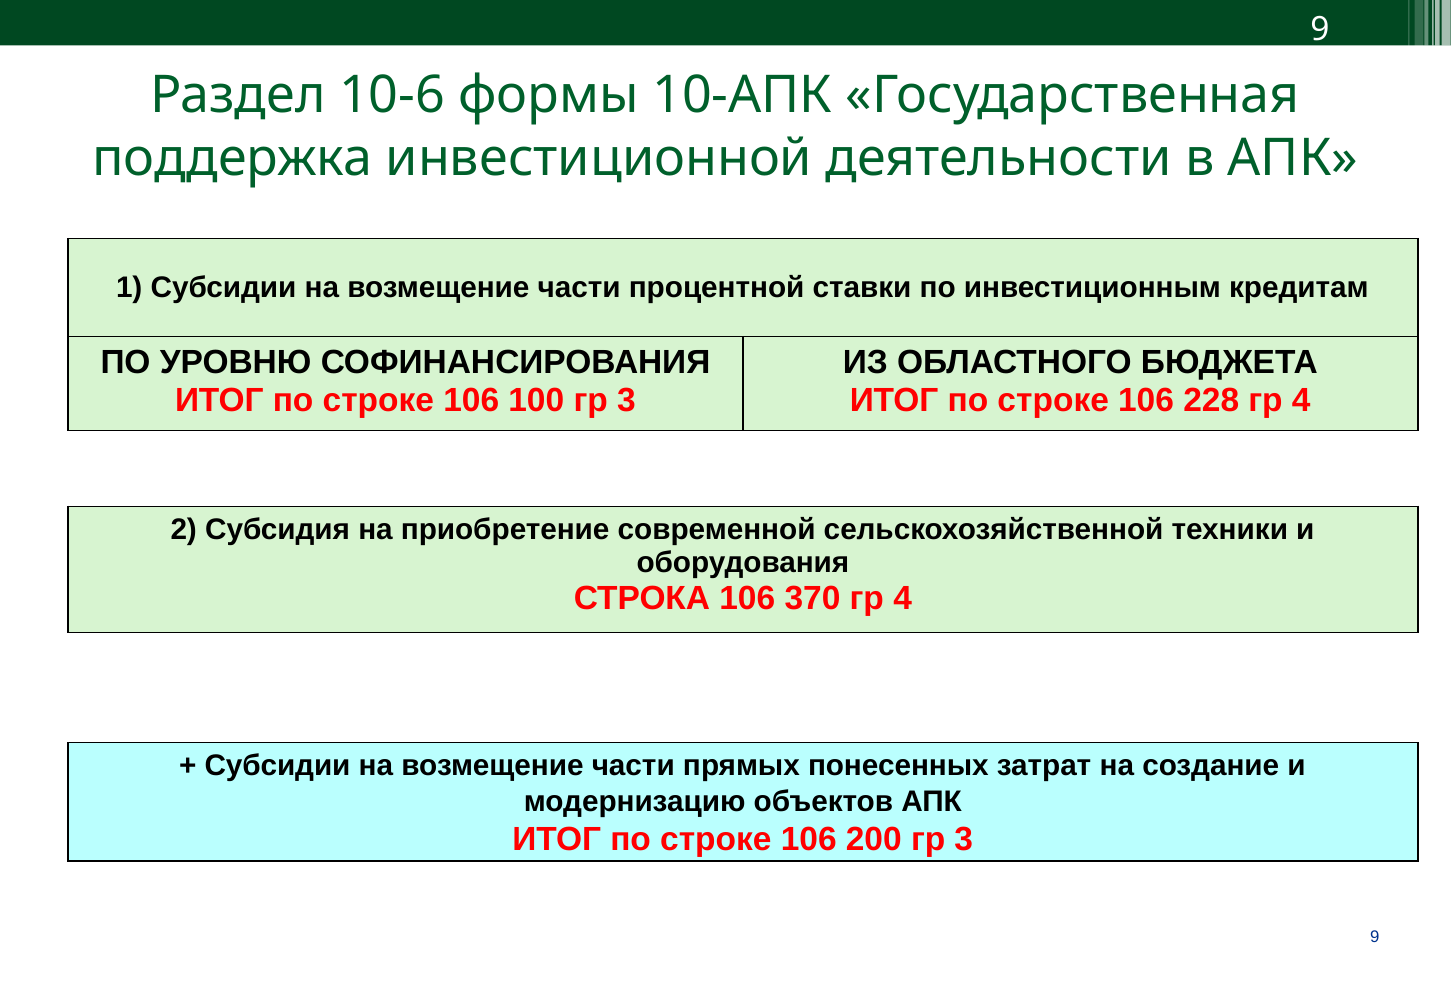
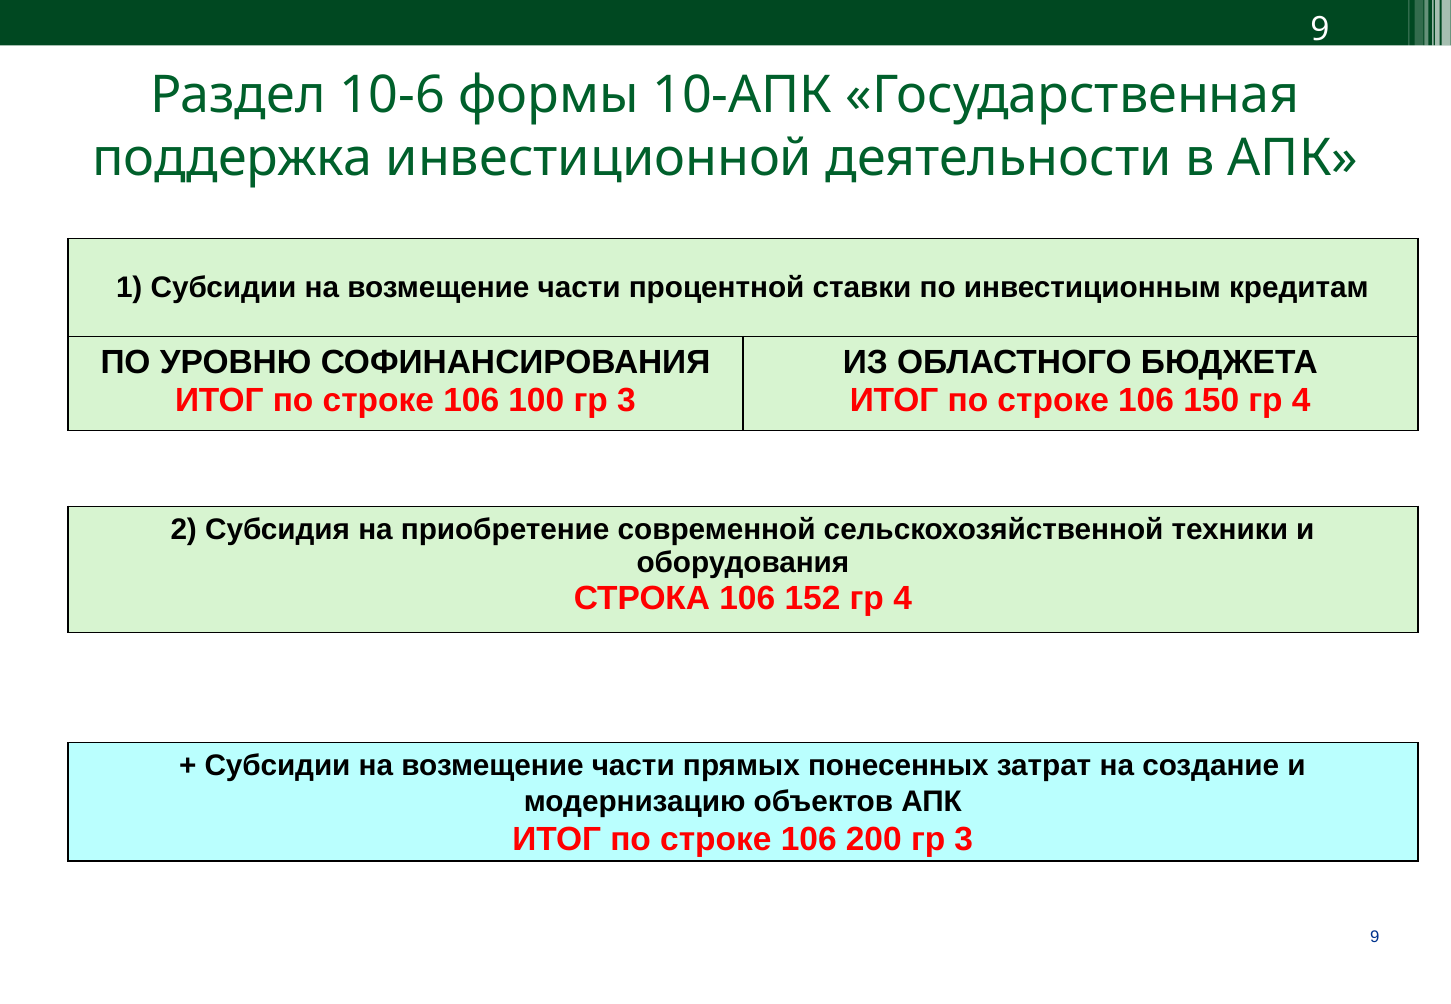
228: 228 -> 150
370: 370 -> 152
